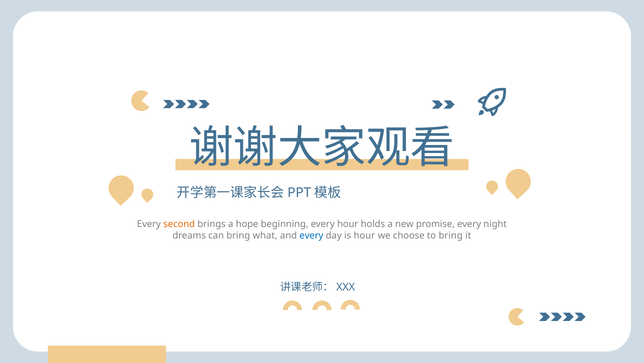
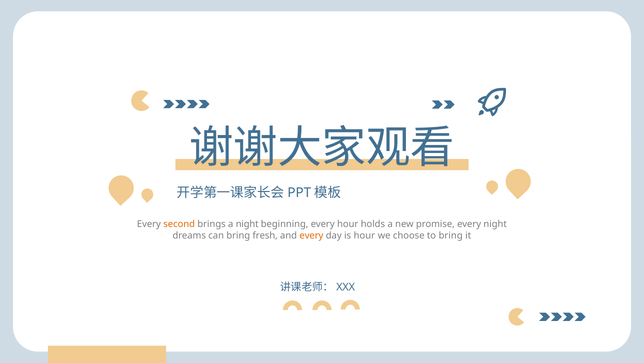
a hope: hope -> night
what: what -> fresh
every at (311, 235) colour: blue -> orange
